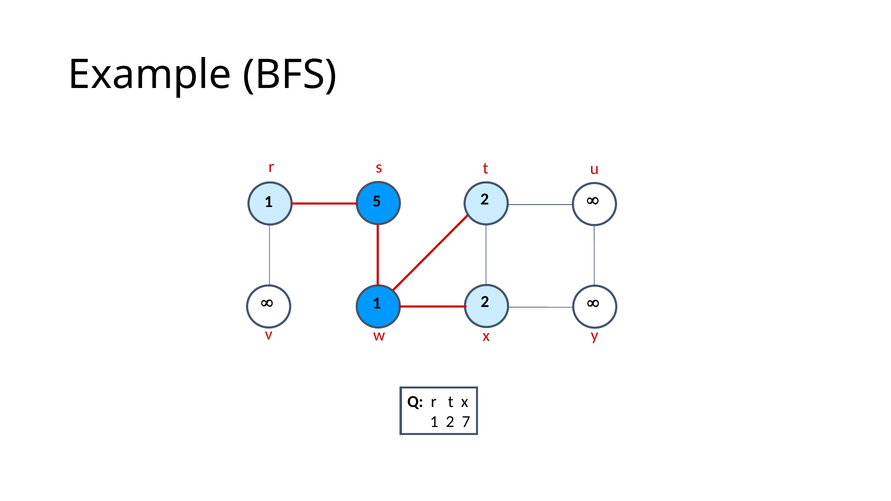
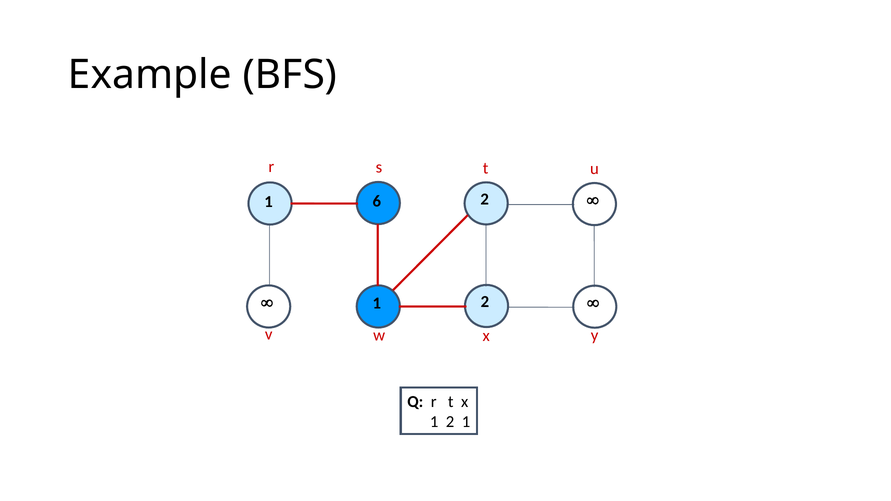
5: 5 -> 6
2 7: 7 -> 1
